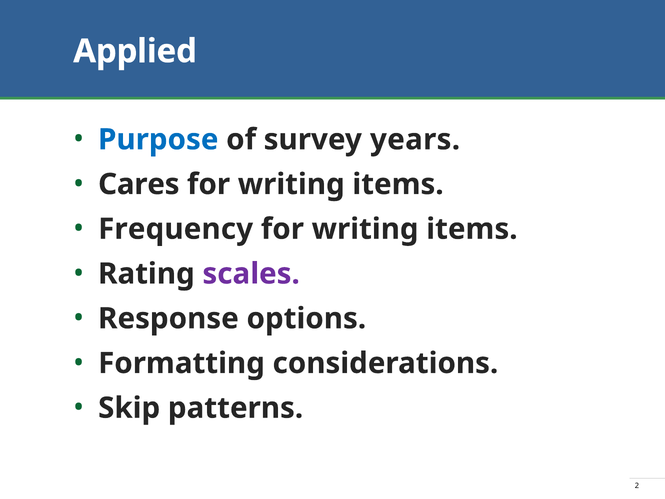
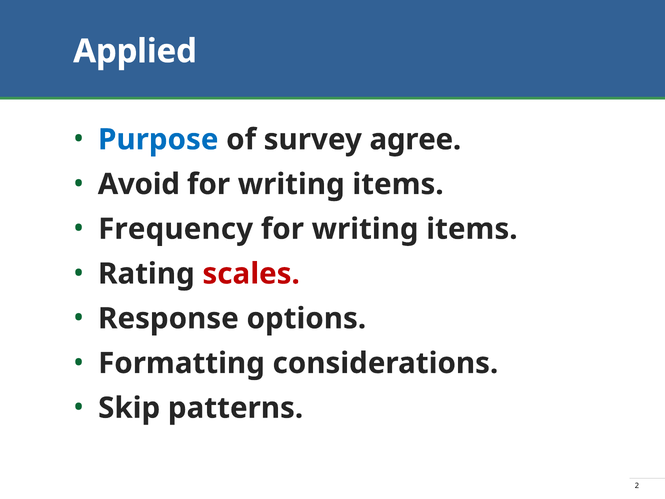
years: years -> agree
Cares: Cares -> Avoid
scales colour: purple -> red
